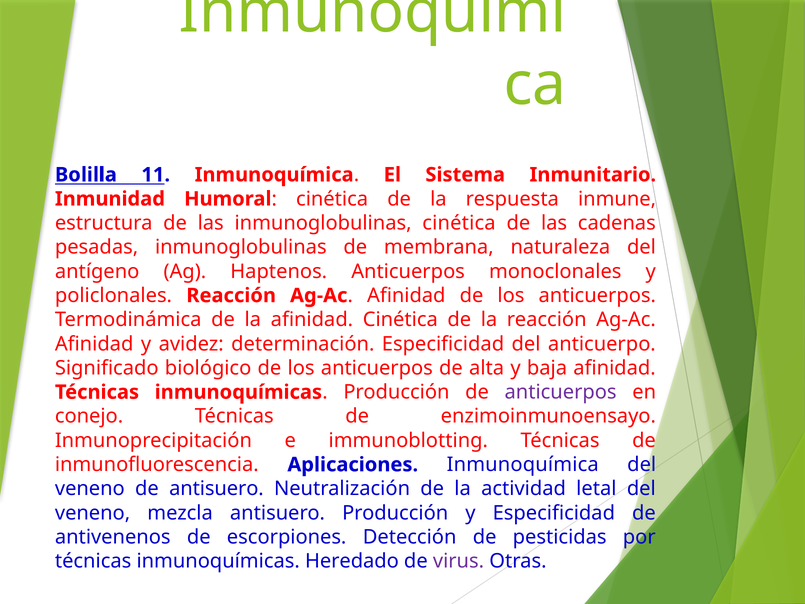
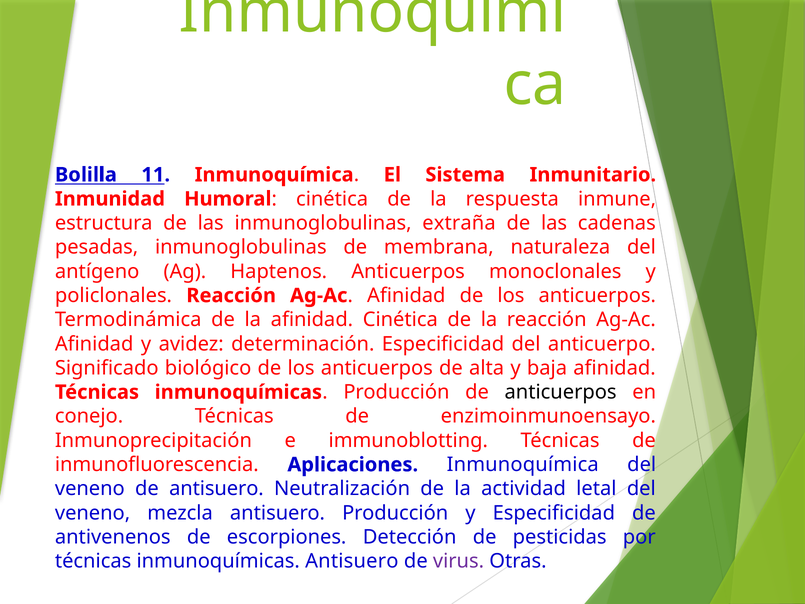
inmunoglobulinas cinética: cinética -> extraña
anticuerpos at (561, 392) colour: purple -> black
inmunoquímicas Heredado: Heredado -> Antisuero
